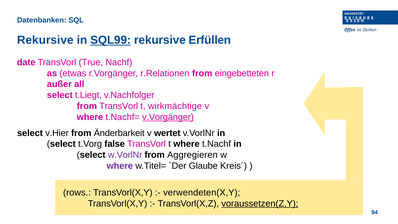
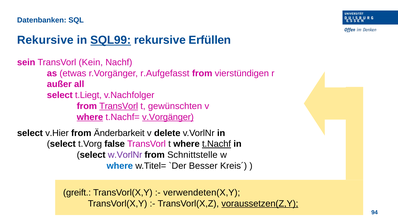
date: date -> sein
True: True -> Kein
r.Relationen: r.Relationen -> r.Aufgefasst
eingebetteten: eingebetteten -> vierstündigen
TransVorl at (119, 106) underline: none -> present
wirkmächtige: wirkmächtige -> gewünschten
where at (90, 117) underline: none -> present
wertet: wertet -> delete
t.Nachf underline: none -> present
Aggregieren: Aggregieren -> Schnittstelle
where at (120, 166) colour: purple -> blue
Glaube: Glaube -> Besser
rows: rows -> greift
